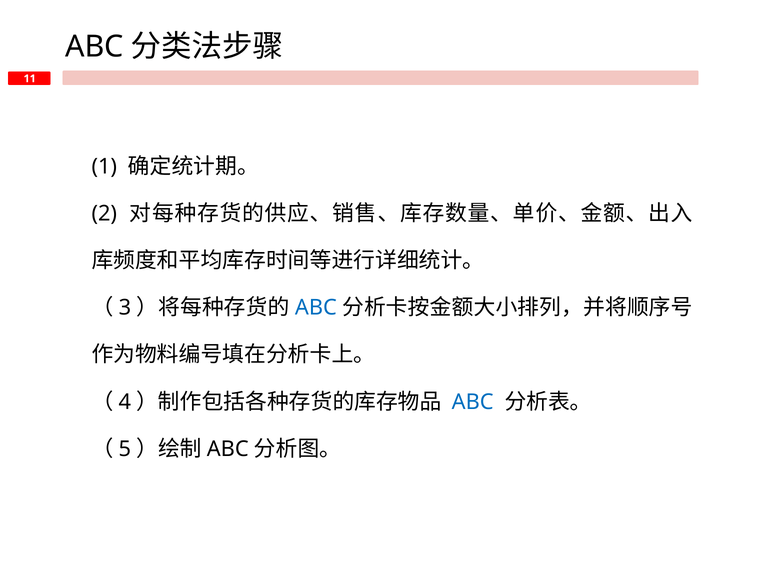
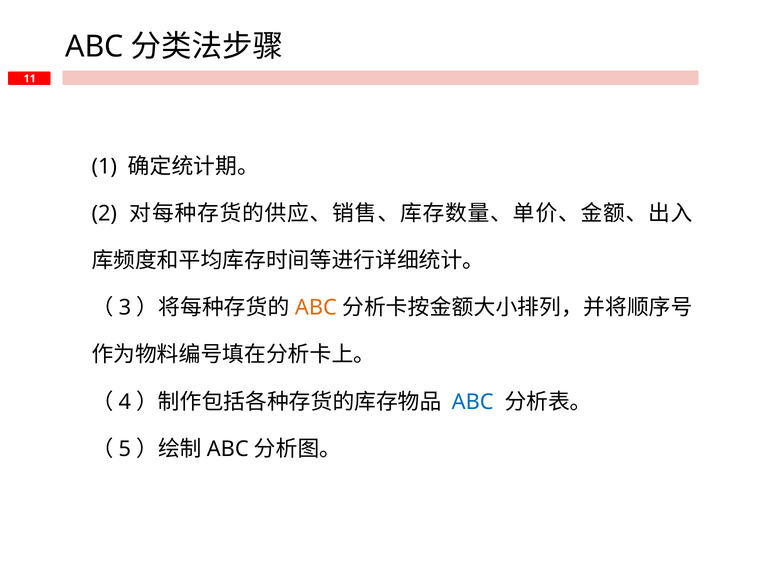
ABC at (316, 308) colour: blue -> orange
